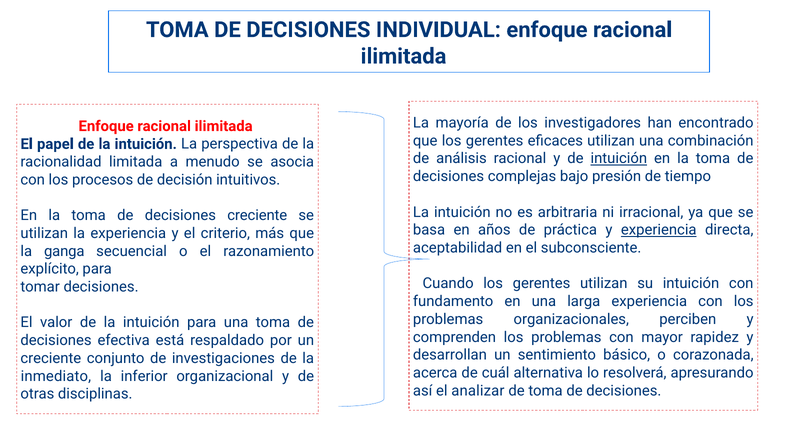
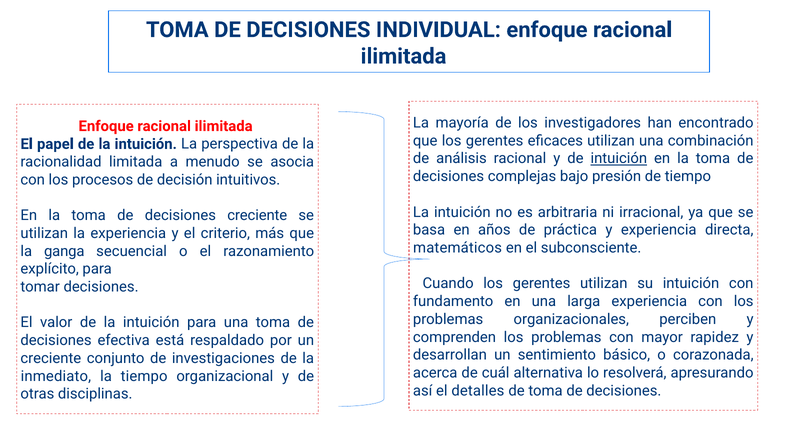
experiencia at (659, 230) underline: present -> none
aceptabilidad: aceptabilidad -> matemáticos
la inferior: inferior -> tiempo
analizar: analizar -> detalles
